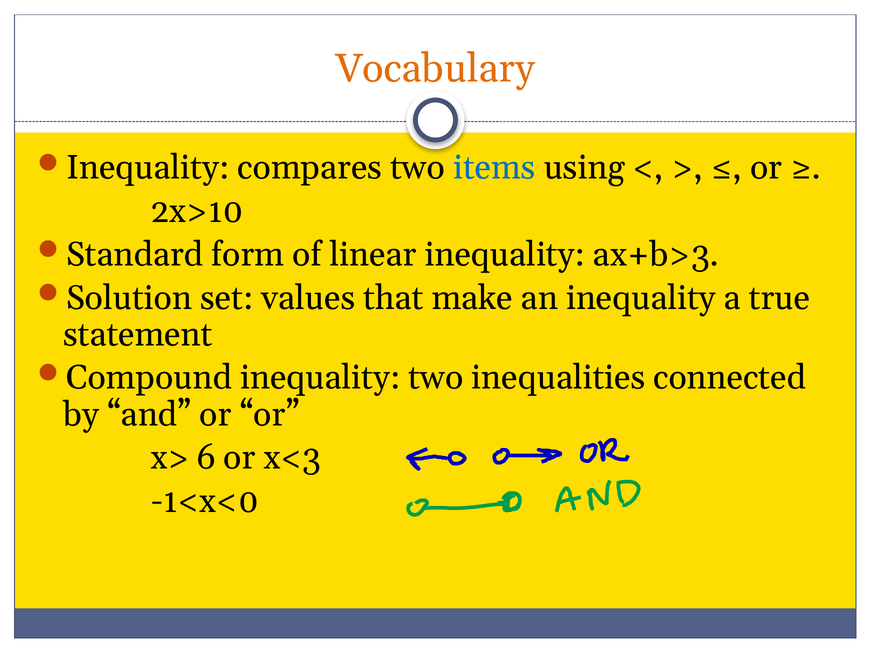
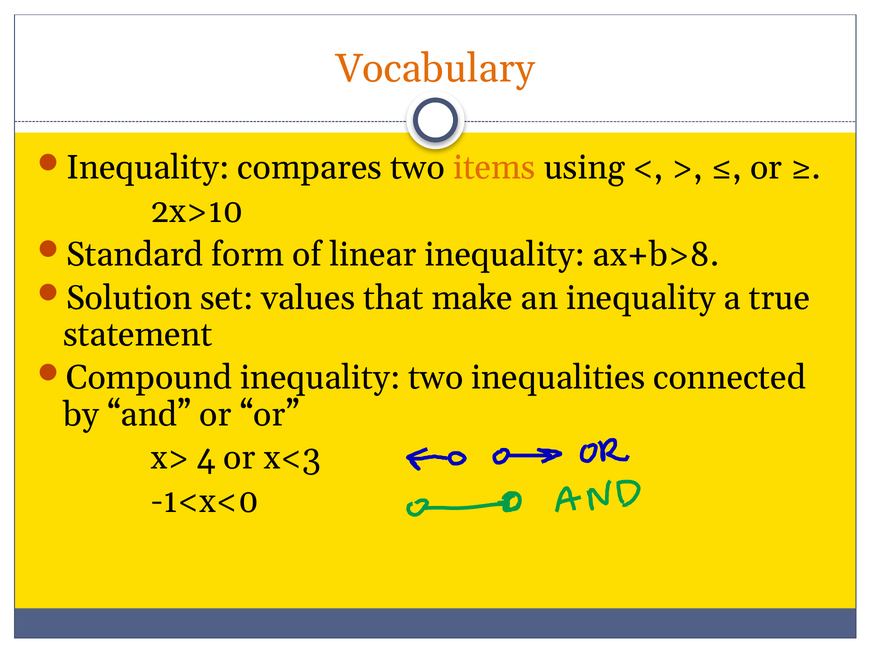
items colour: blue -> orange
ax+b>3: ax+b>3 -> ax+b>8
6: 6 -> 4
